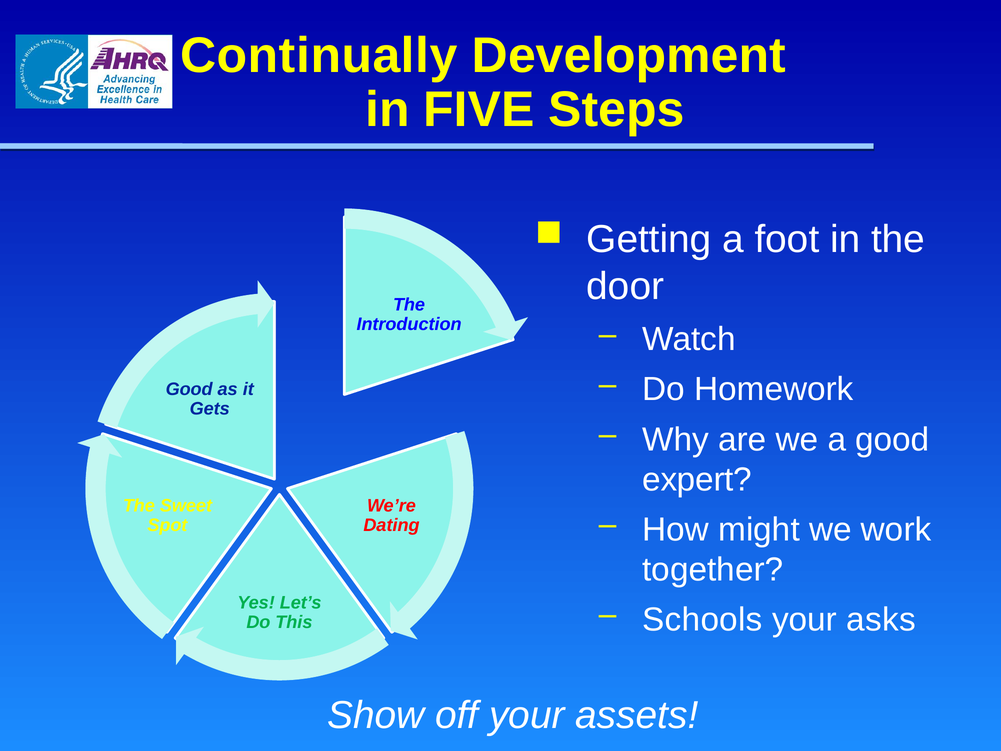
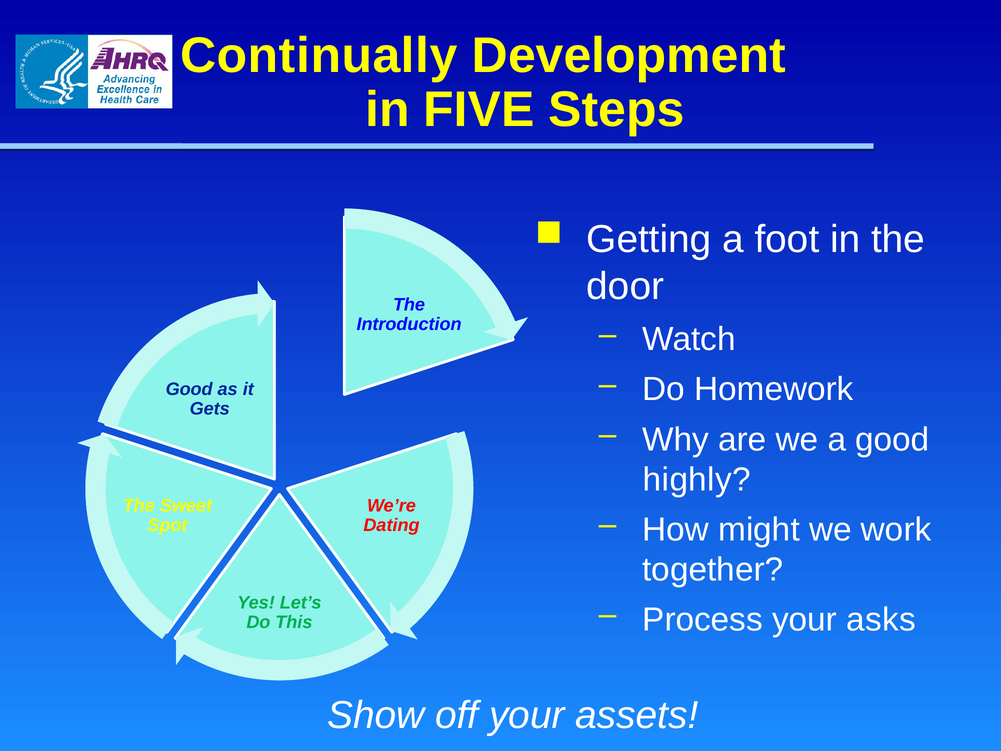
expert: expert -> highly
Schools: Schools -> Process
